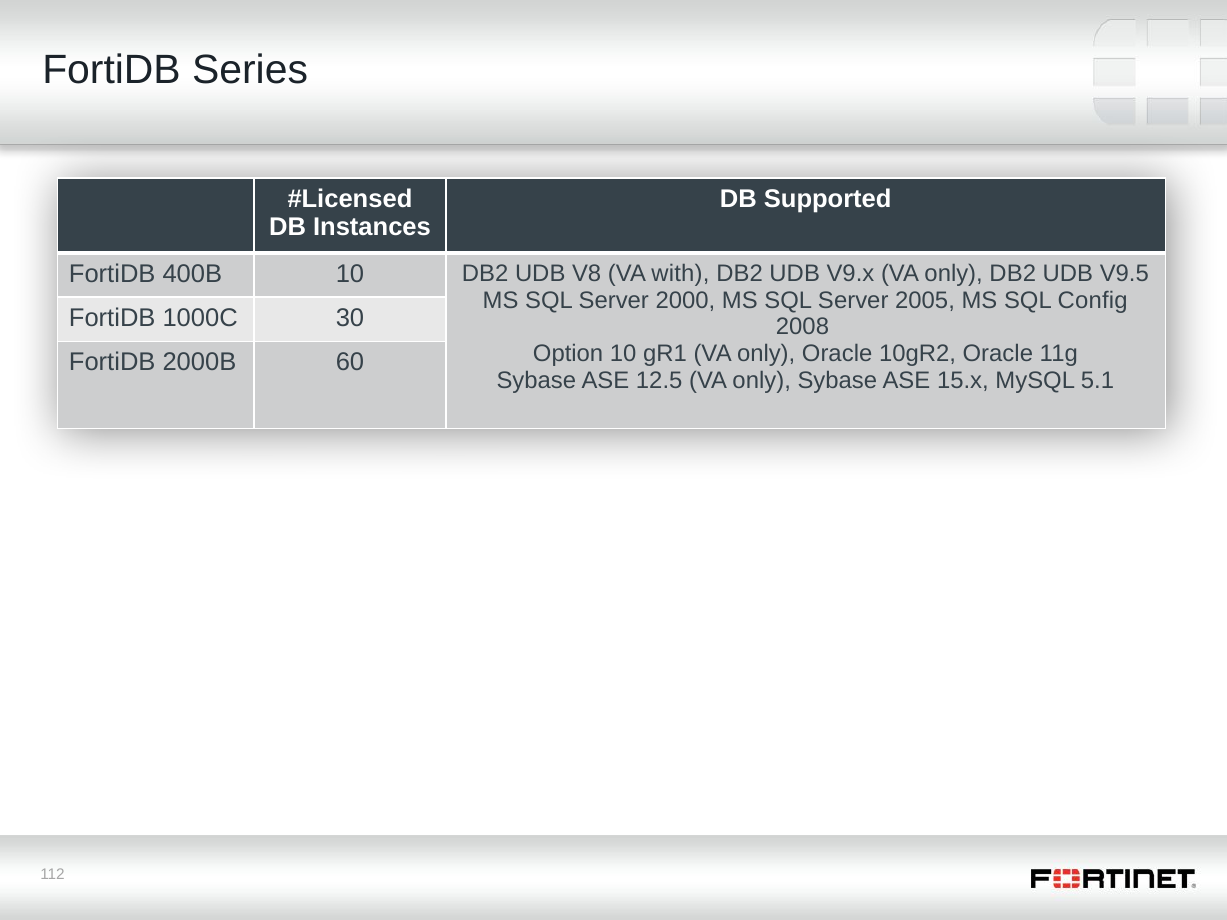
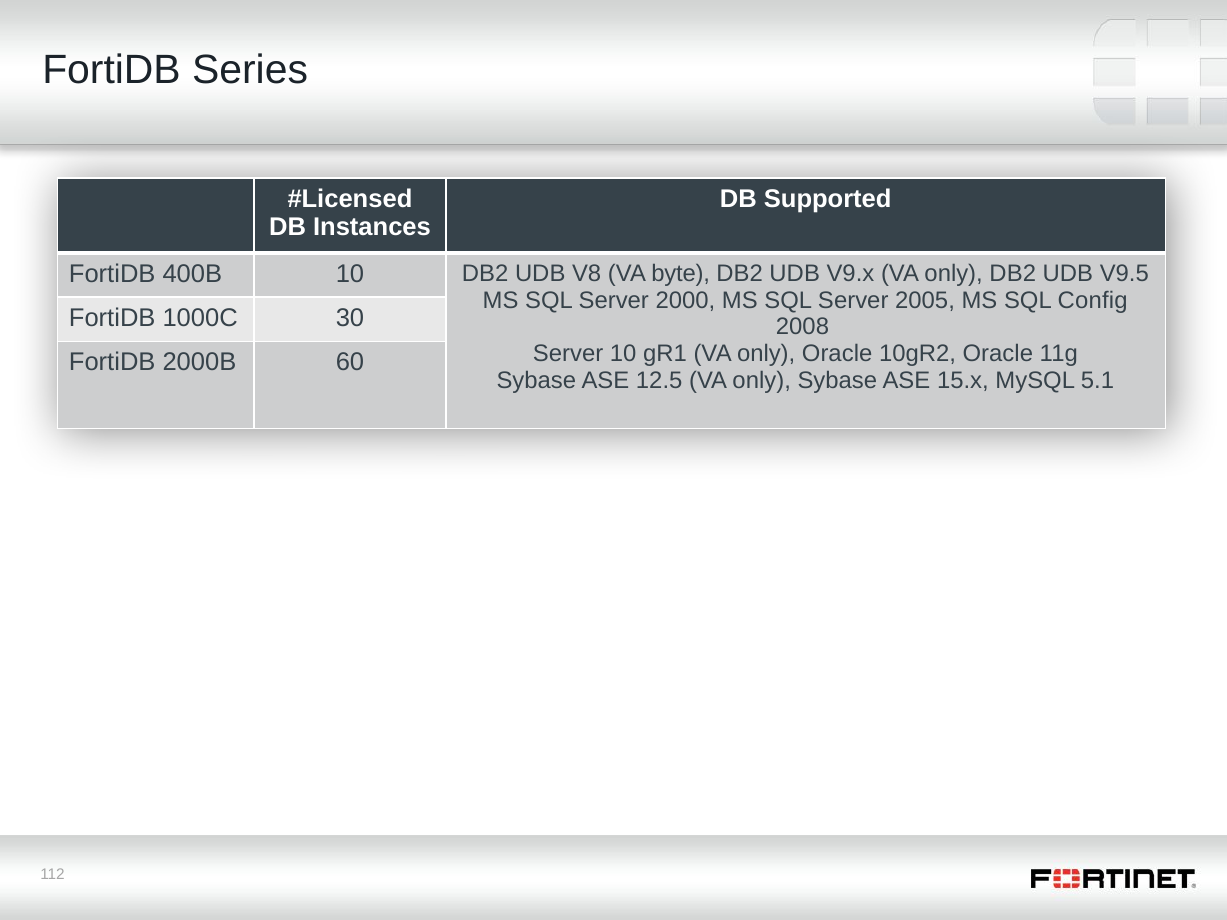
with: with -> byte
Option at (568, 354): Option -> Server
